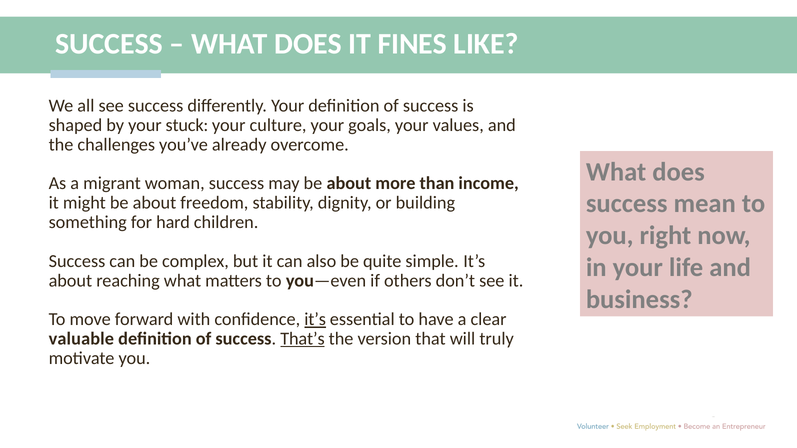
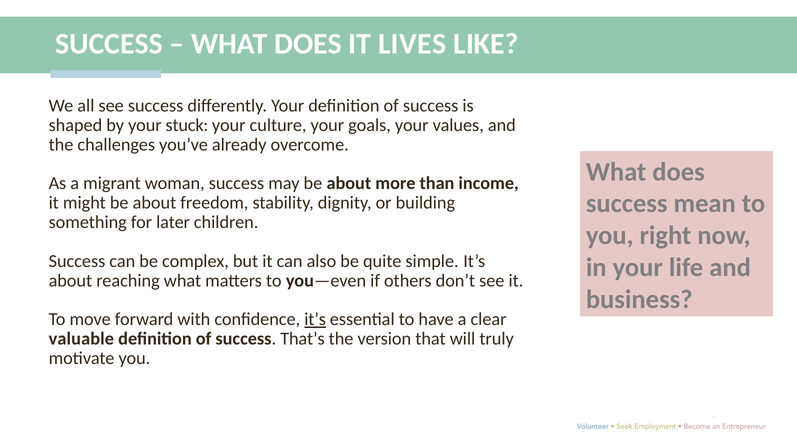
FINES: FINES -> LIVES
hard: hard -> later
That’s underline: present -> none
